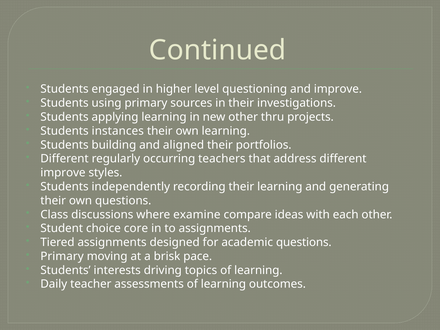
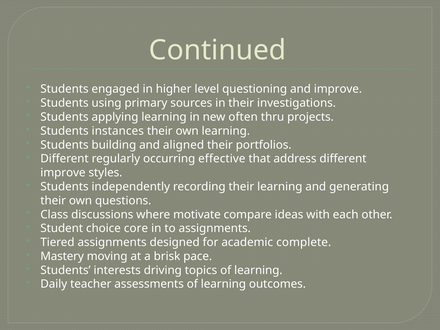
new other: other -> often
teachers: teachers -> effective
examine: examine -> motivate
academic questions: questions -> complete
Primary at (62, 256): Primary -> Mastery
